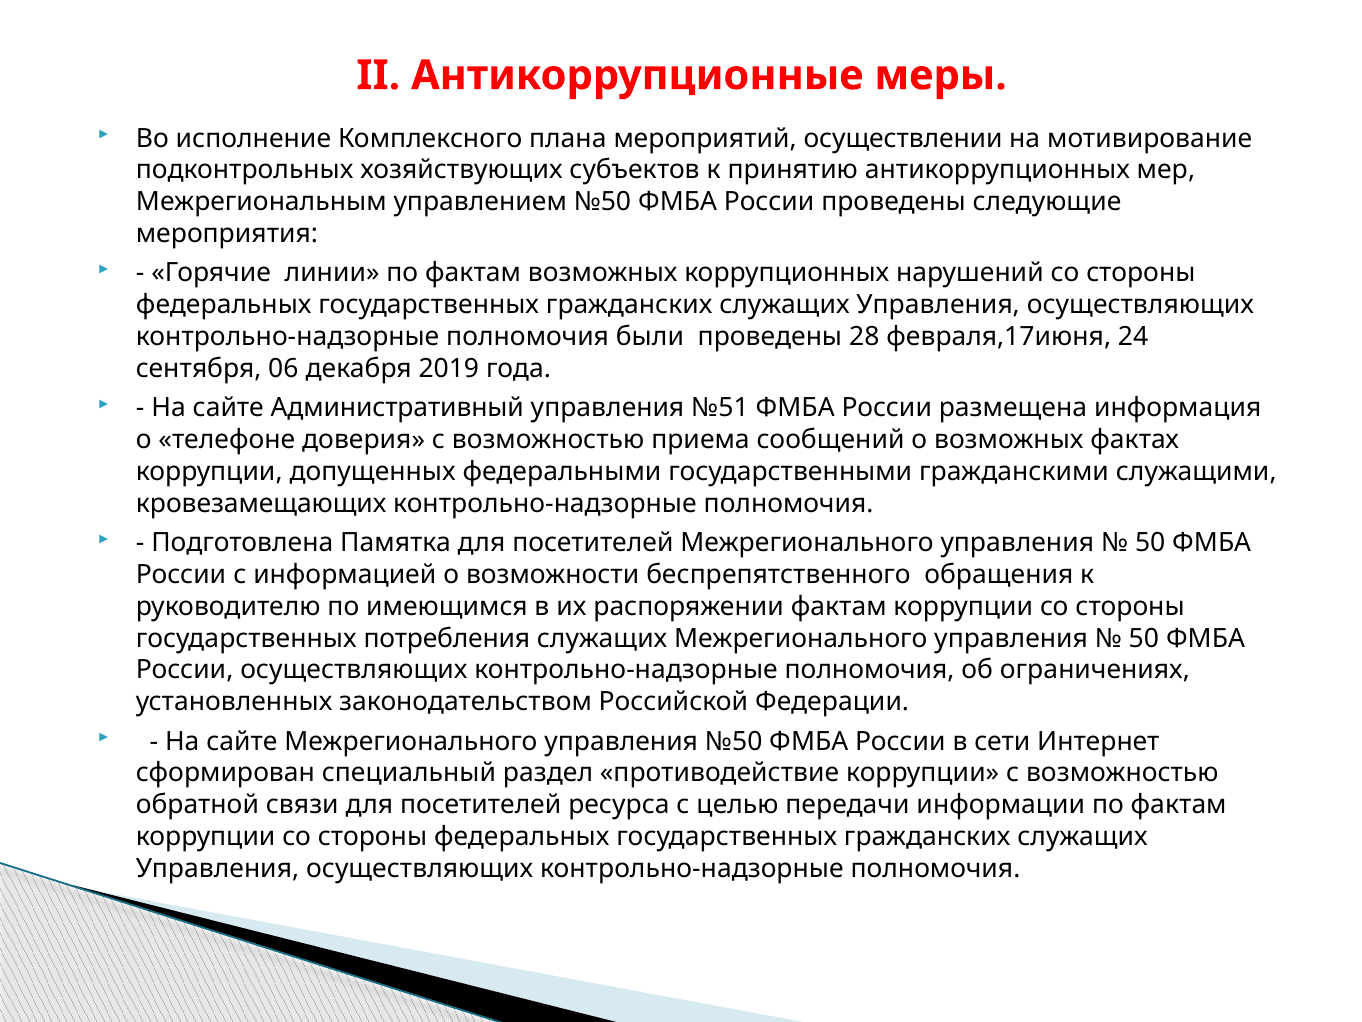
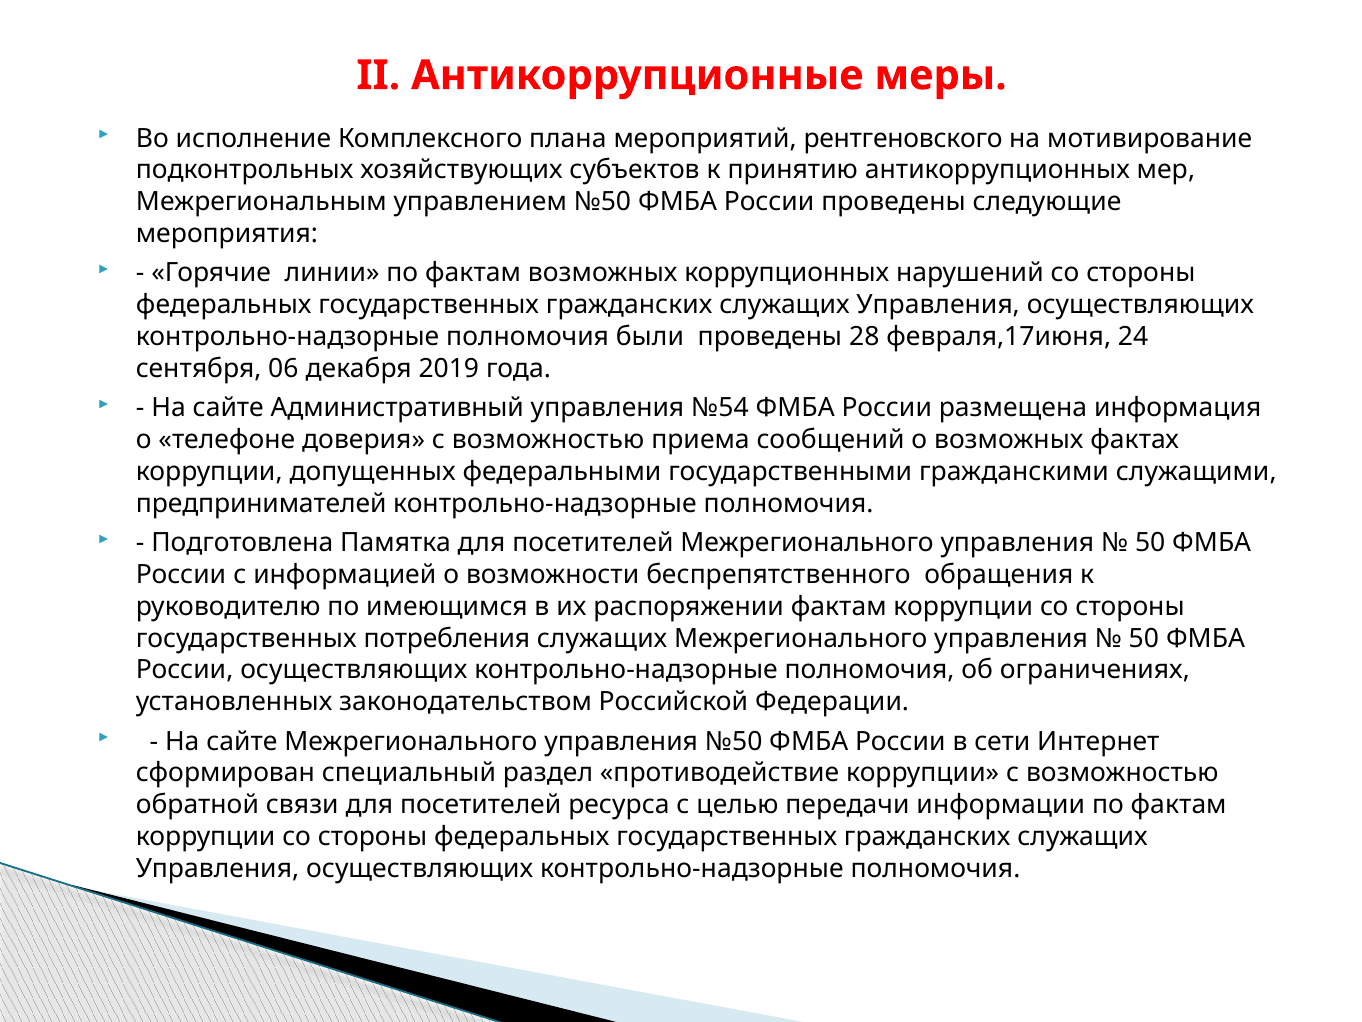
осуществлении: осуществлении -> рентгеновского
№51: №51 -> №54
кровезамещающих: кровезамещающих -> предпринимателей
